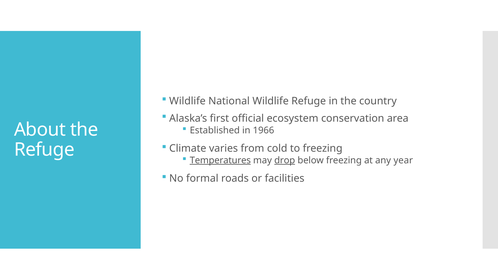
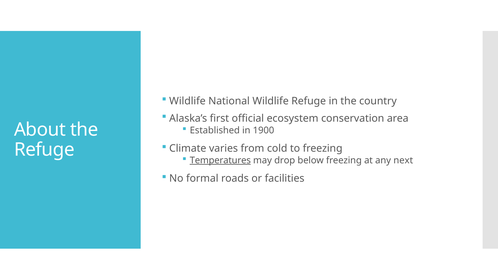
1966: 1966 -> 1900
drop underline: present -> none
year: year -> next
